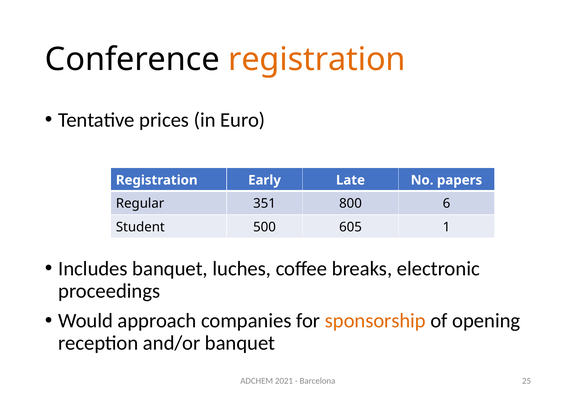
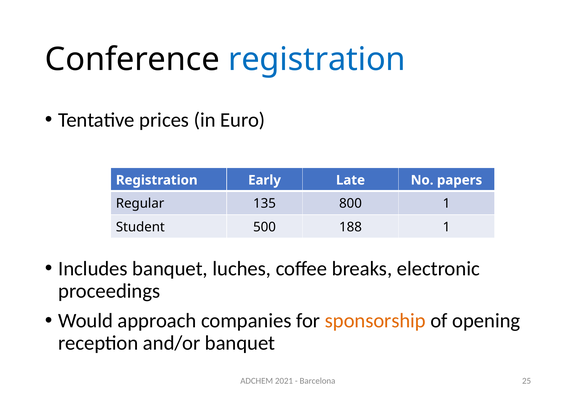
registration at (317, 60) colour: orange -> blue
351: 351 -> 135
800 6: 6 -> 1
605: 605 -> 188
